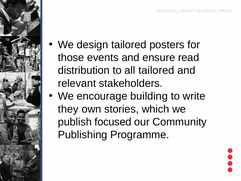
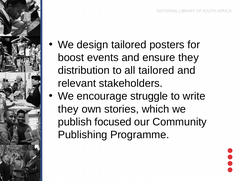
those: those -> boost
ensure read: read -> they
building: building -> struggle
